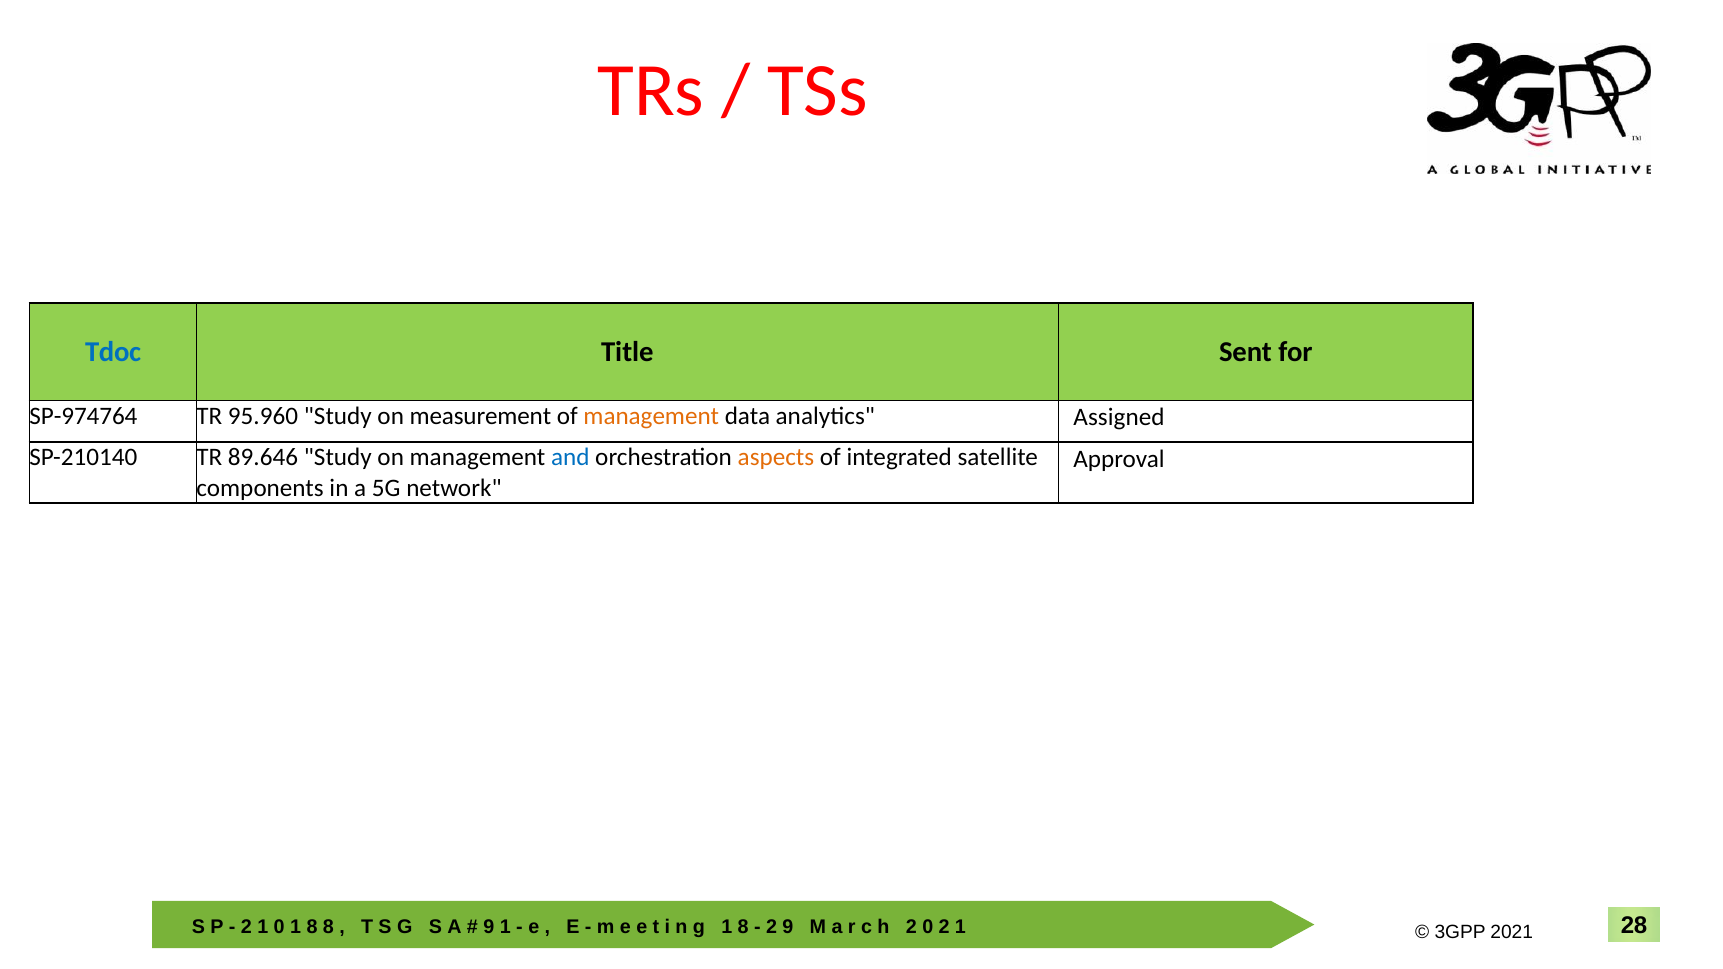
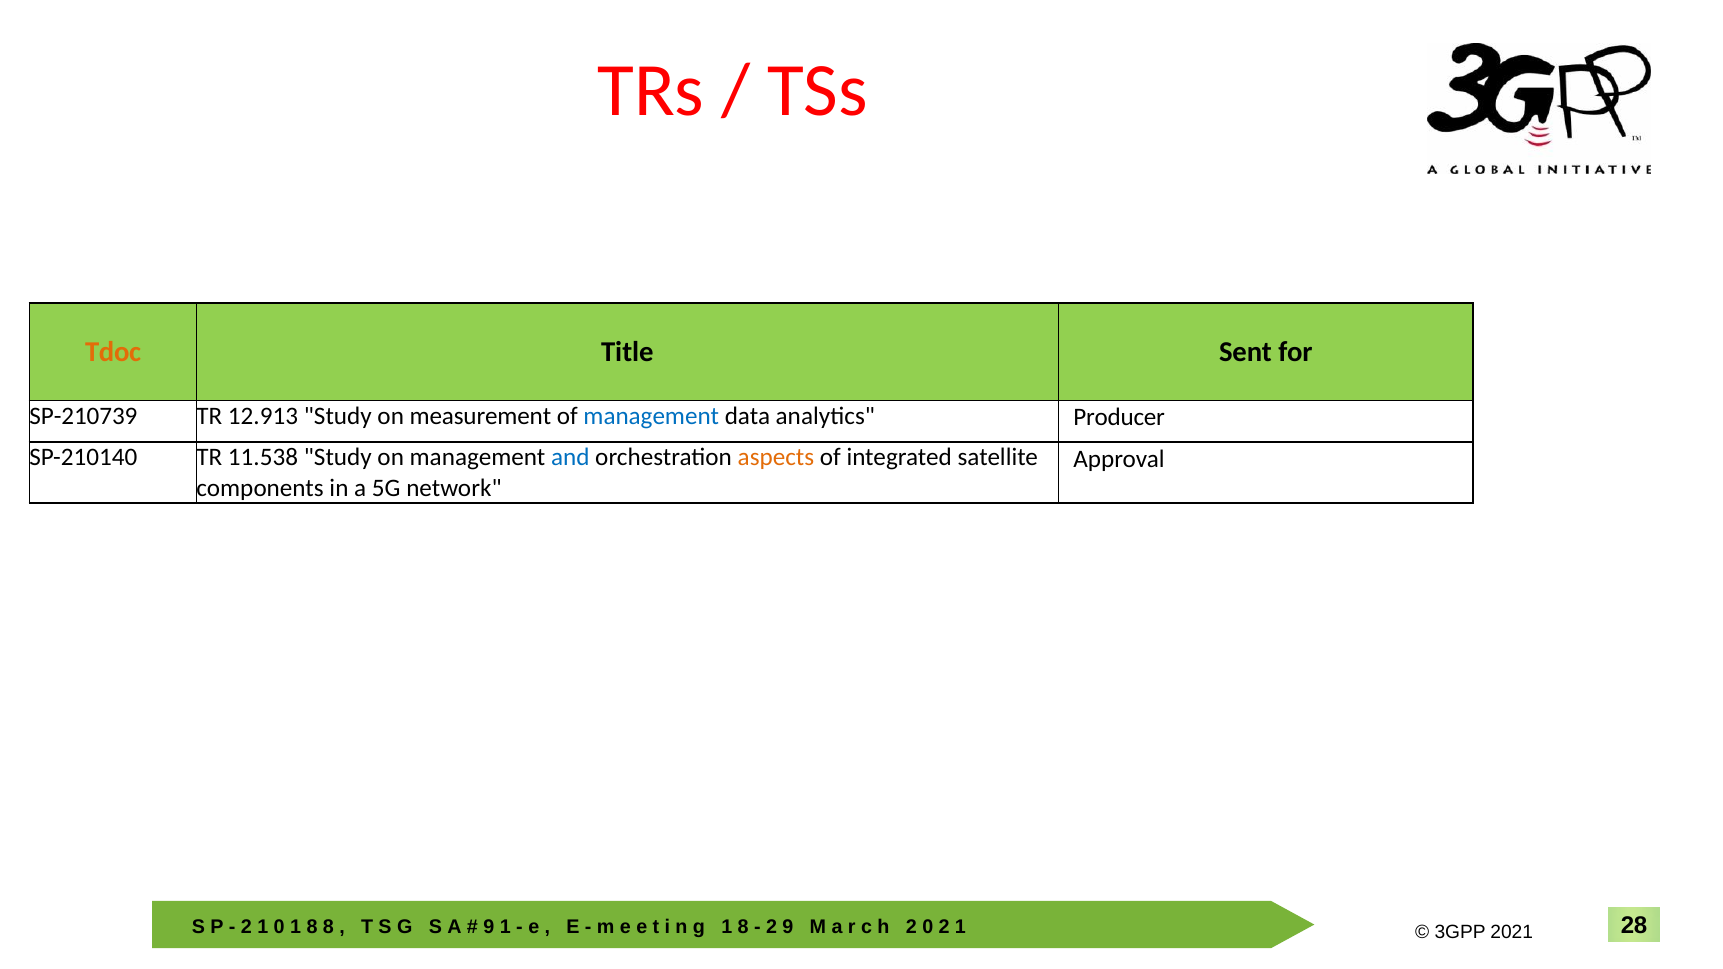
Tdoc colour: blue -> orange
SP-974764: SP-974764 -> SP-210739
95.960: 95.960 -> 12.913
management at (651, 416) colour: orange -> blue
Assigned: Assigned -> Producer
89.646: 89.646 -> 11.538
